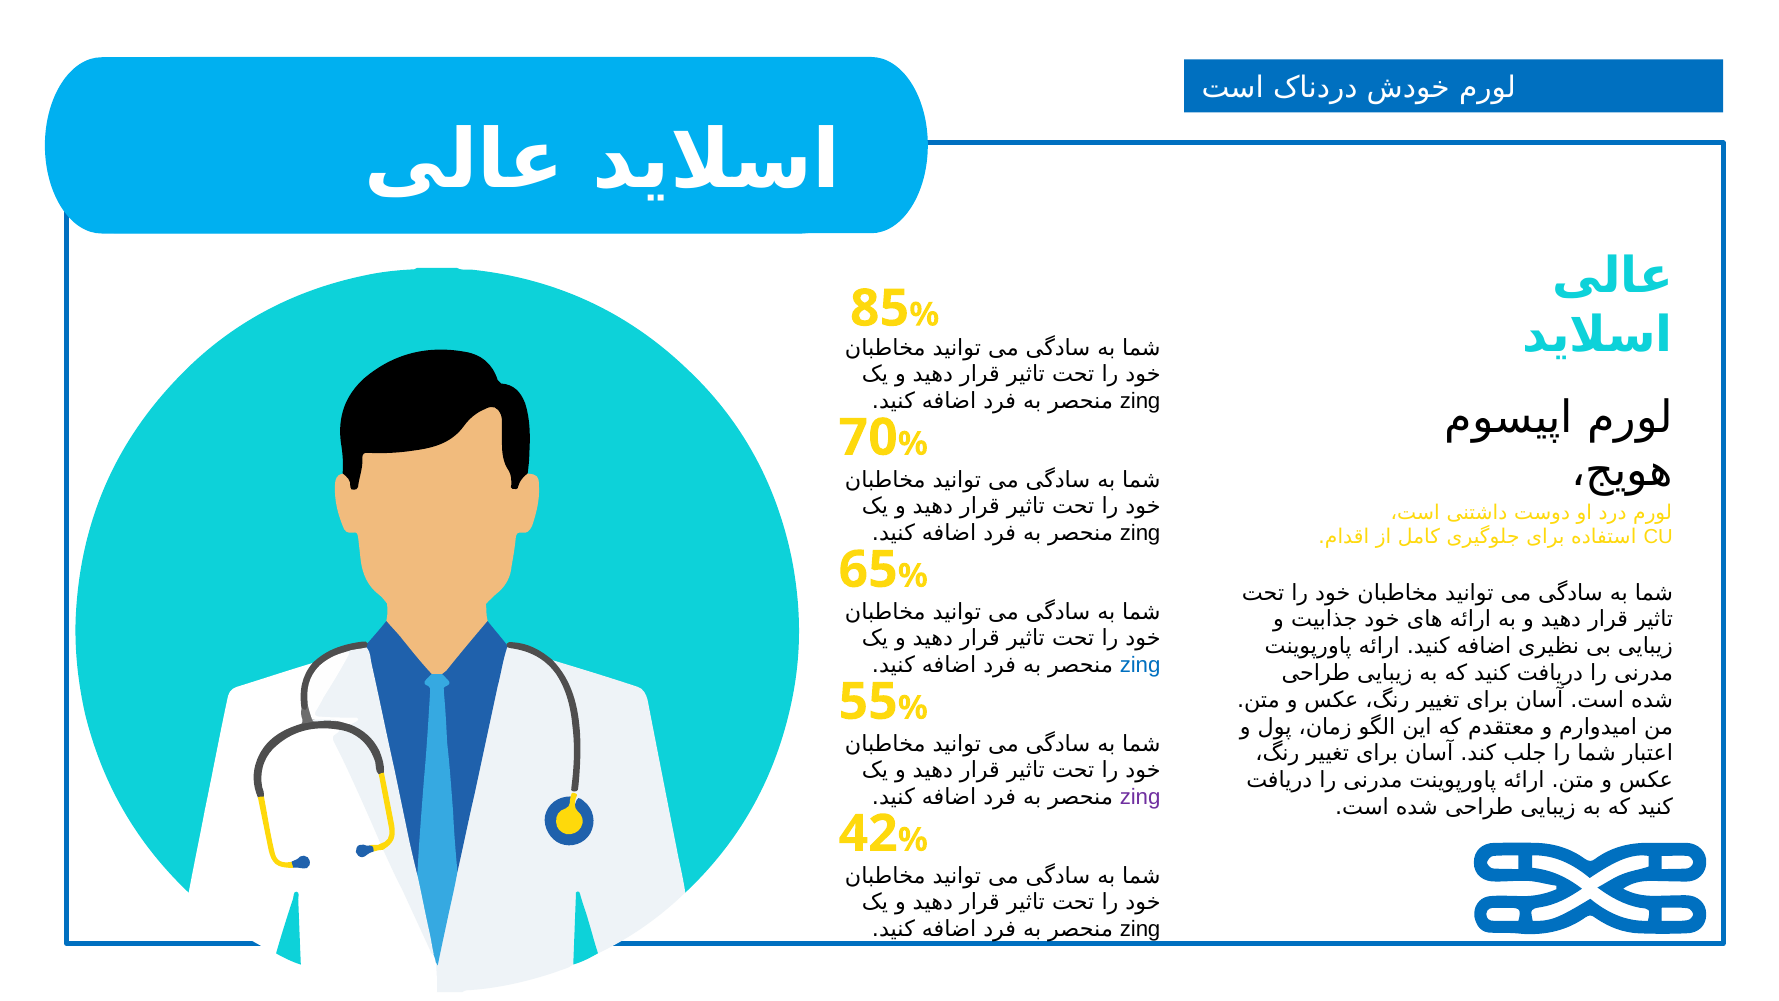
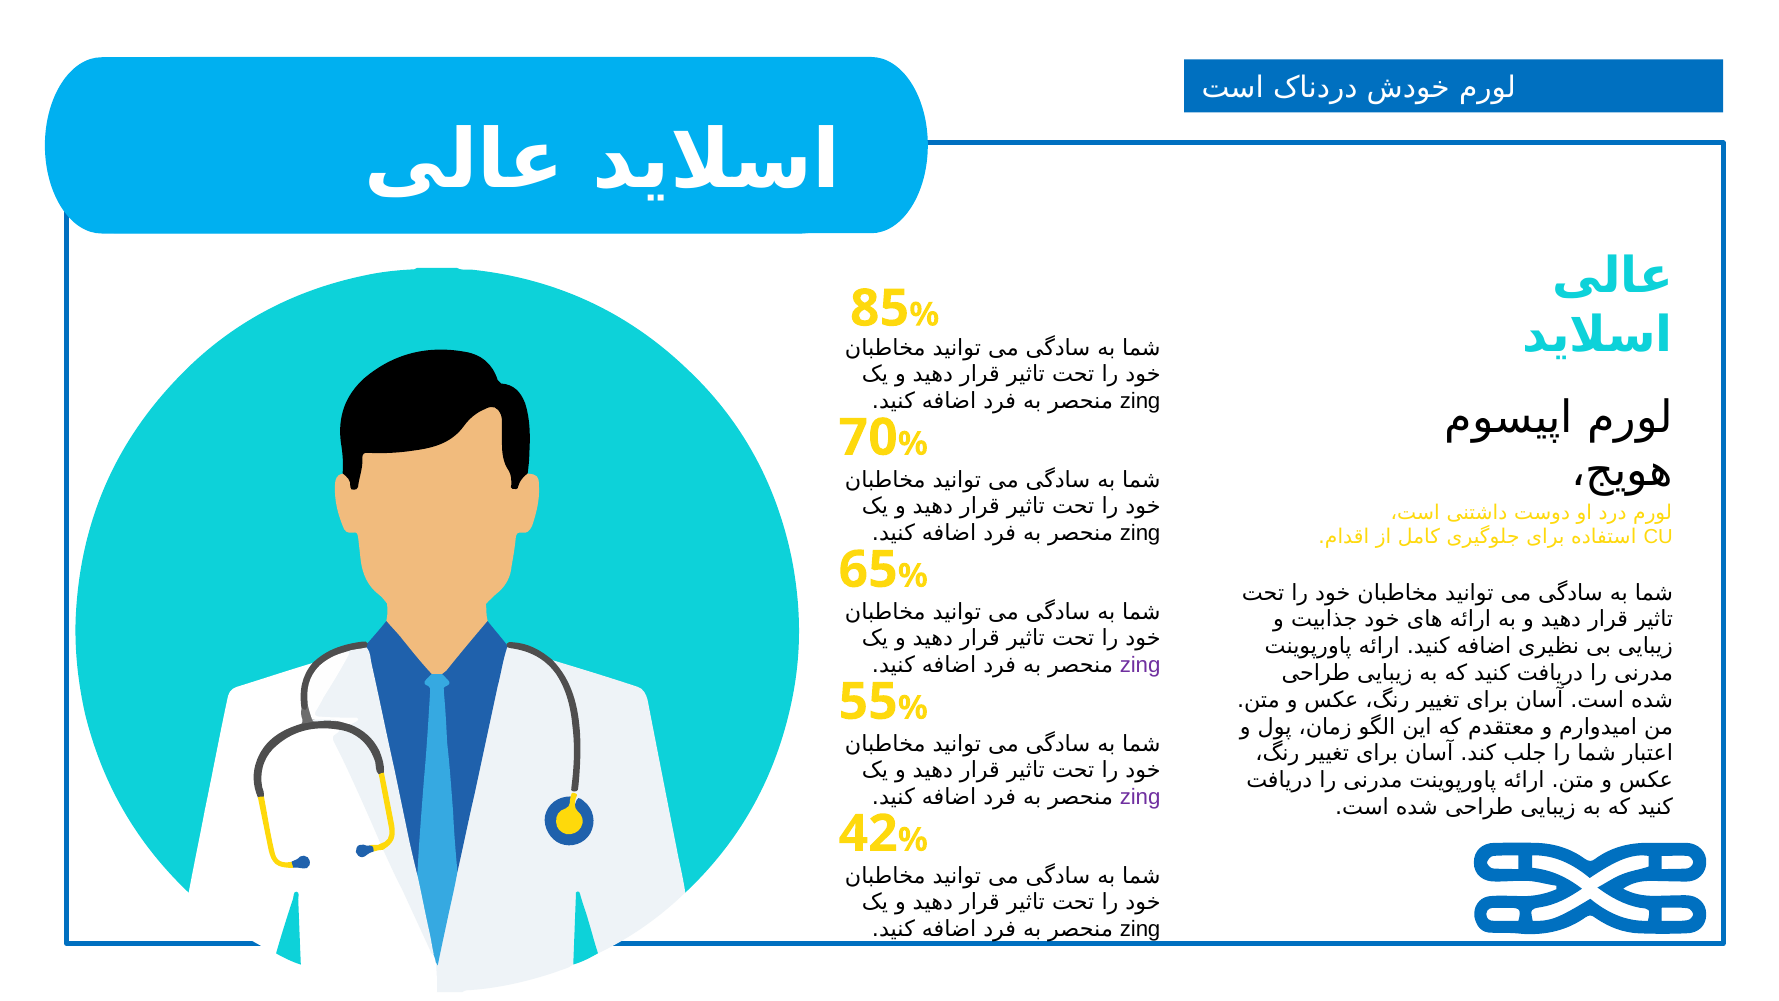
zing at (1140, 665) colour: blue -> purple
